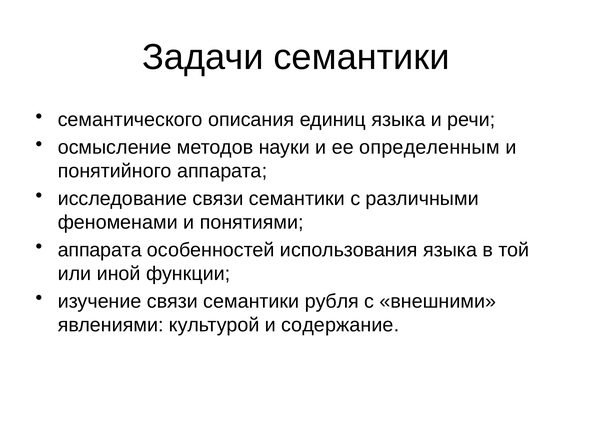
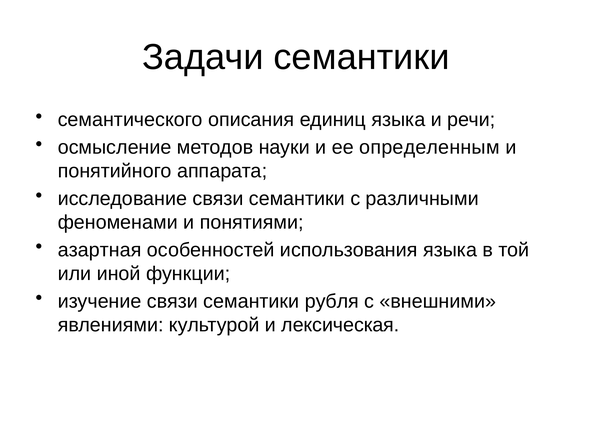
аппарата at (100, 250): аппарата -> азартная
содержание: содержание -> лексическая
